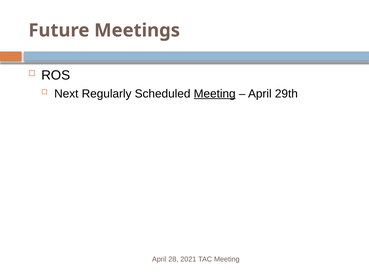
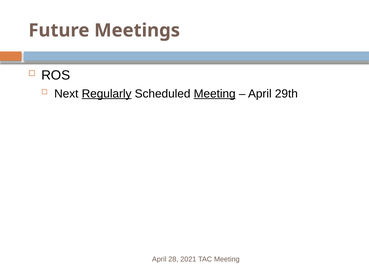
Regularly underline: none -> present
